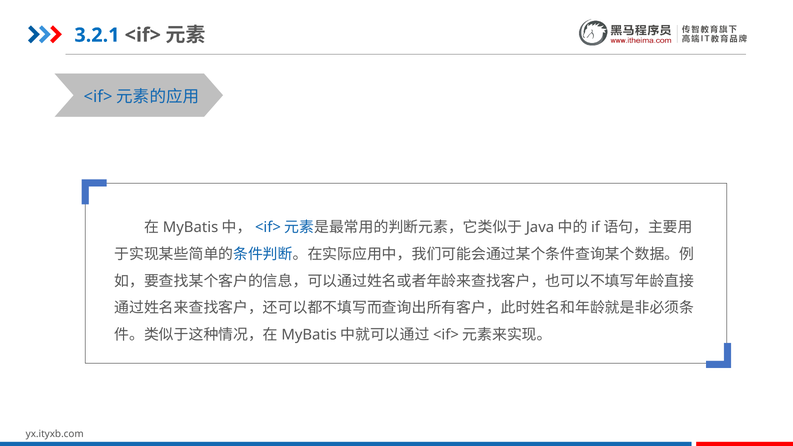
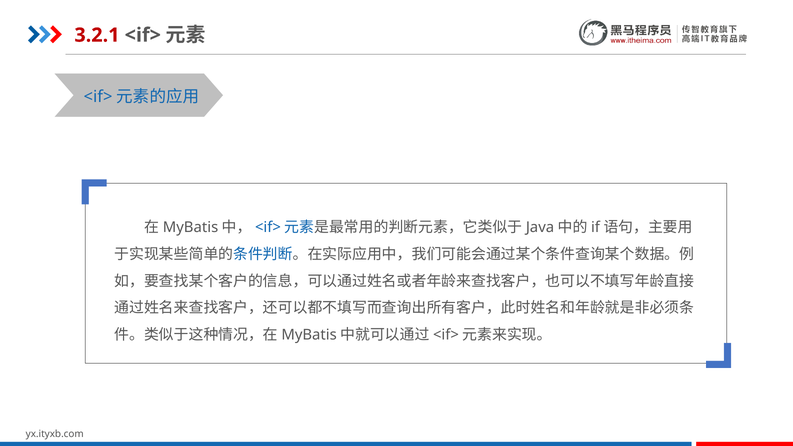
3.2.1 colour: blue -> red
